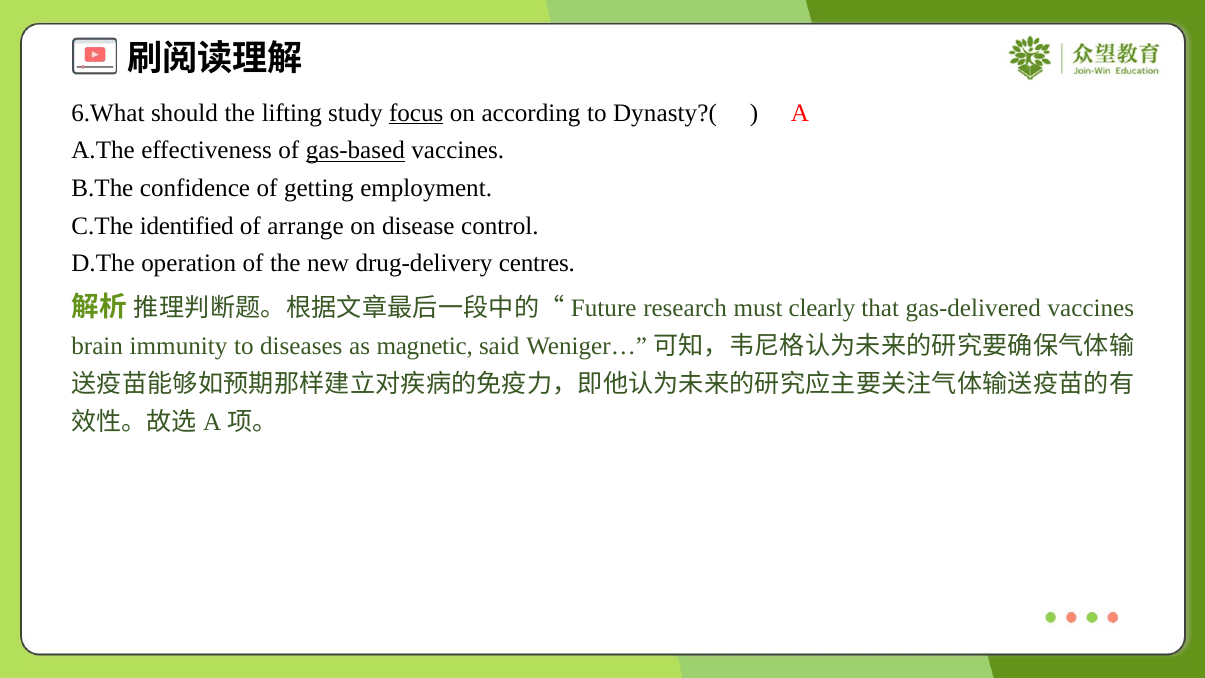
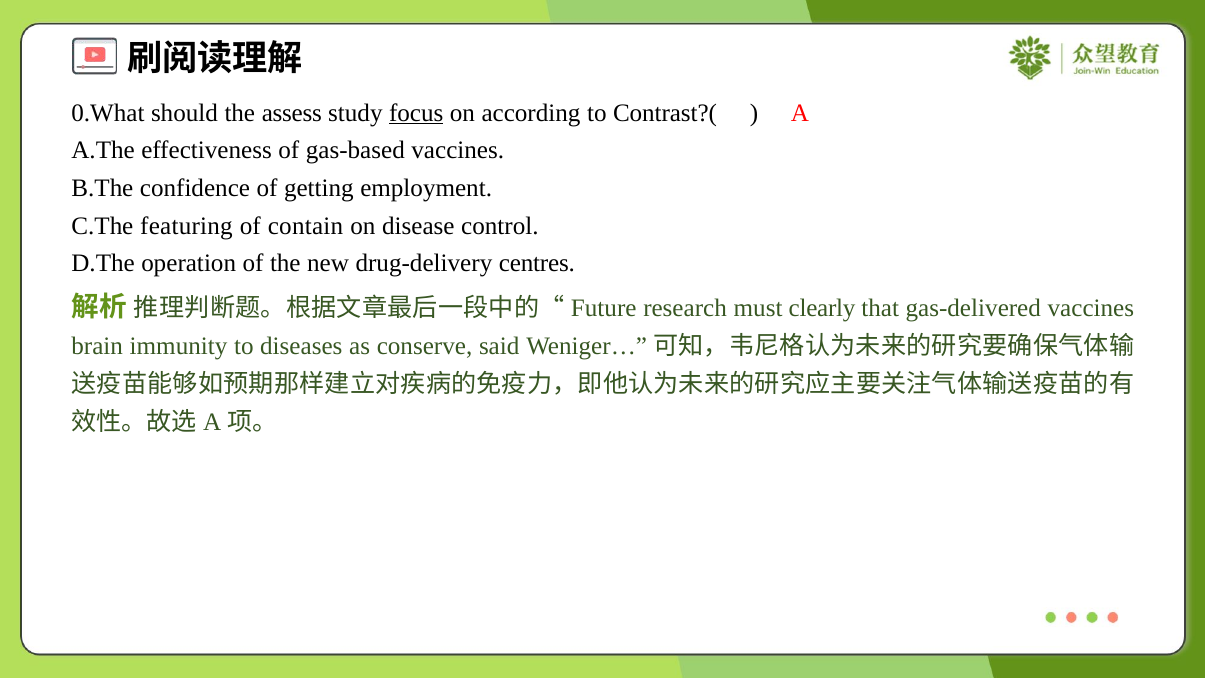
6.What: 6.What -> 0.What
lifting: lifting -> assess
Dynasty?(: Dynasty?( -> Contrast?(
gas-based underline: present -> none
identified: identified -> featuring
arrange: arrange -> contain
magnetic: magnetic -> conserve
